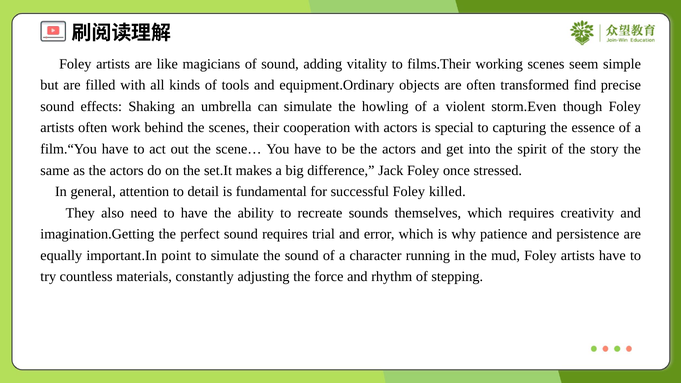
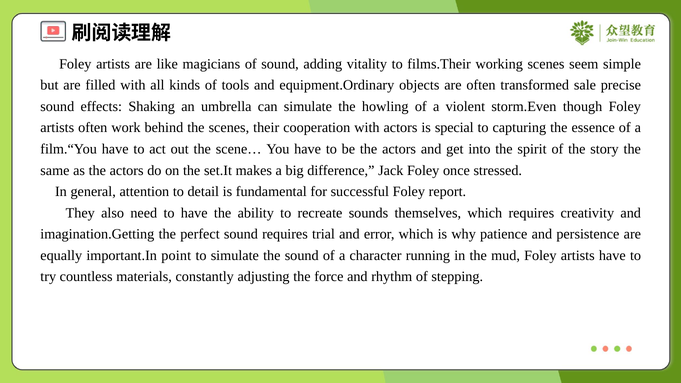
find: find -> sale
killed: killed -> report
